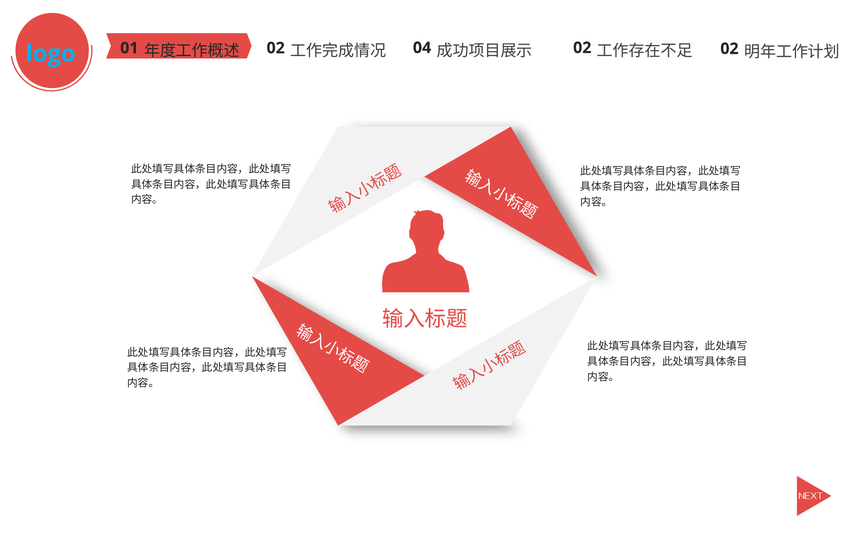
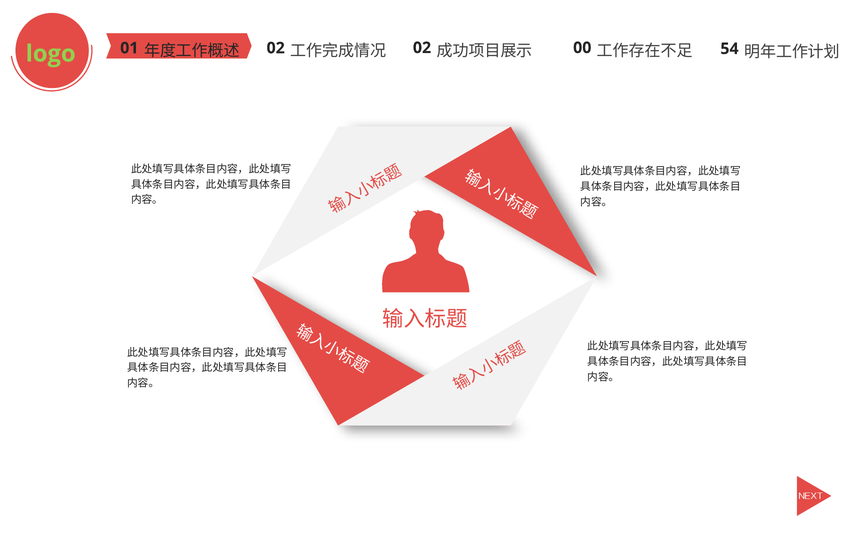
logo colour: light blue -> light green
04 at (422, 48): 04 -> 02
02 at (582, 48): 02 -> 00
02 at (729, 49): 02 -> 54
